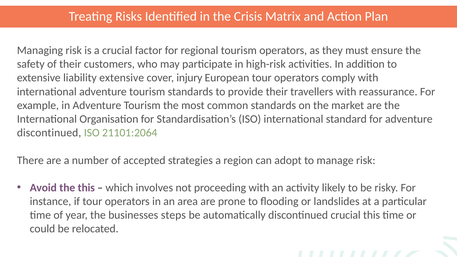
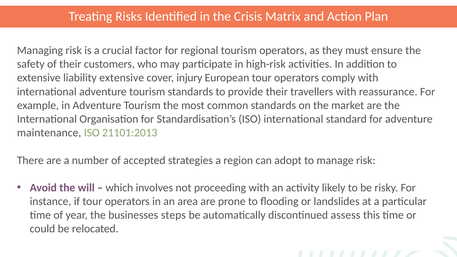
discontinued at (49, 133): discontinued -> maintenance
21101:2064: 21101:2064 -> 21101:2013
the this: this -> will
discontinued crucial: crucial -> assess
